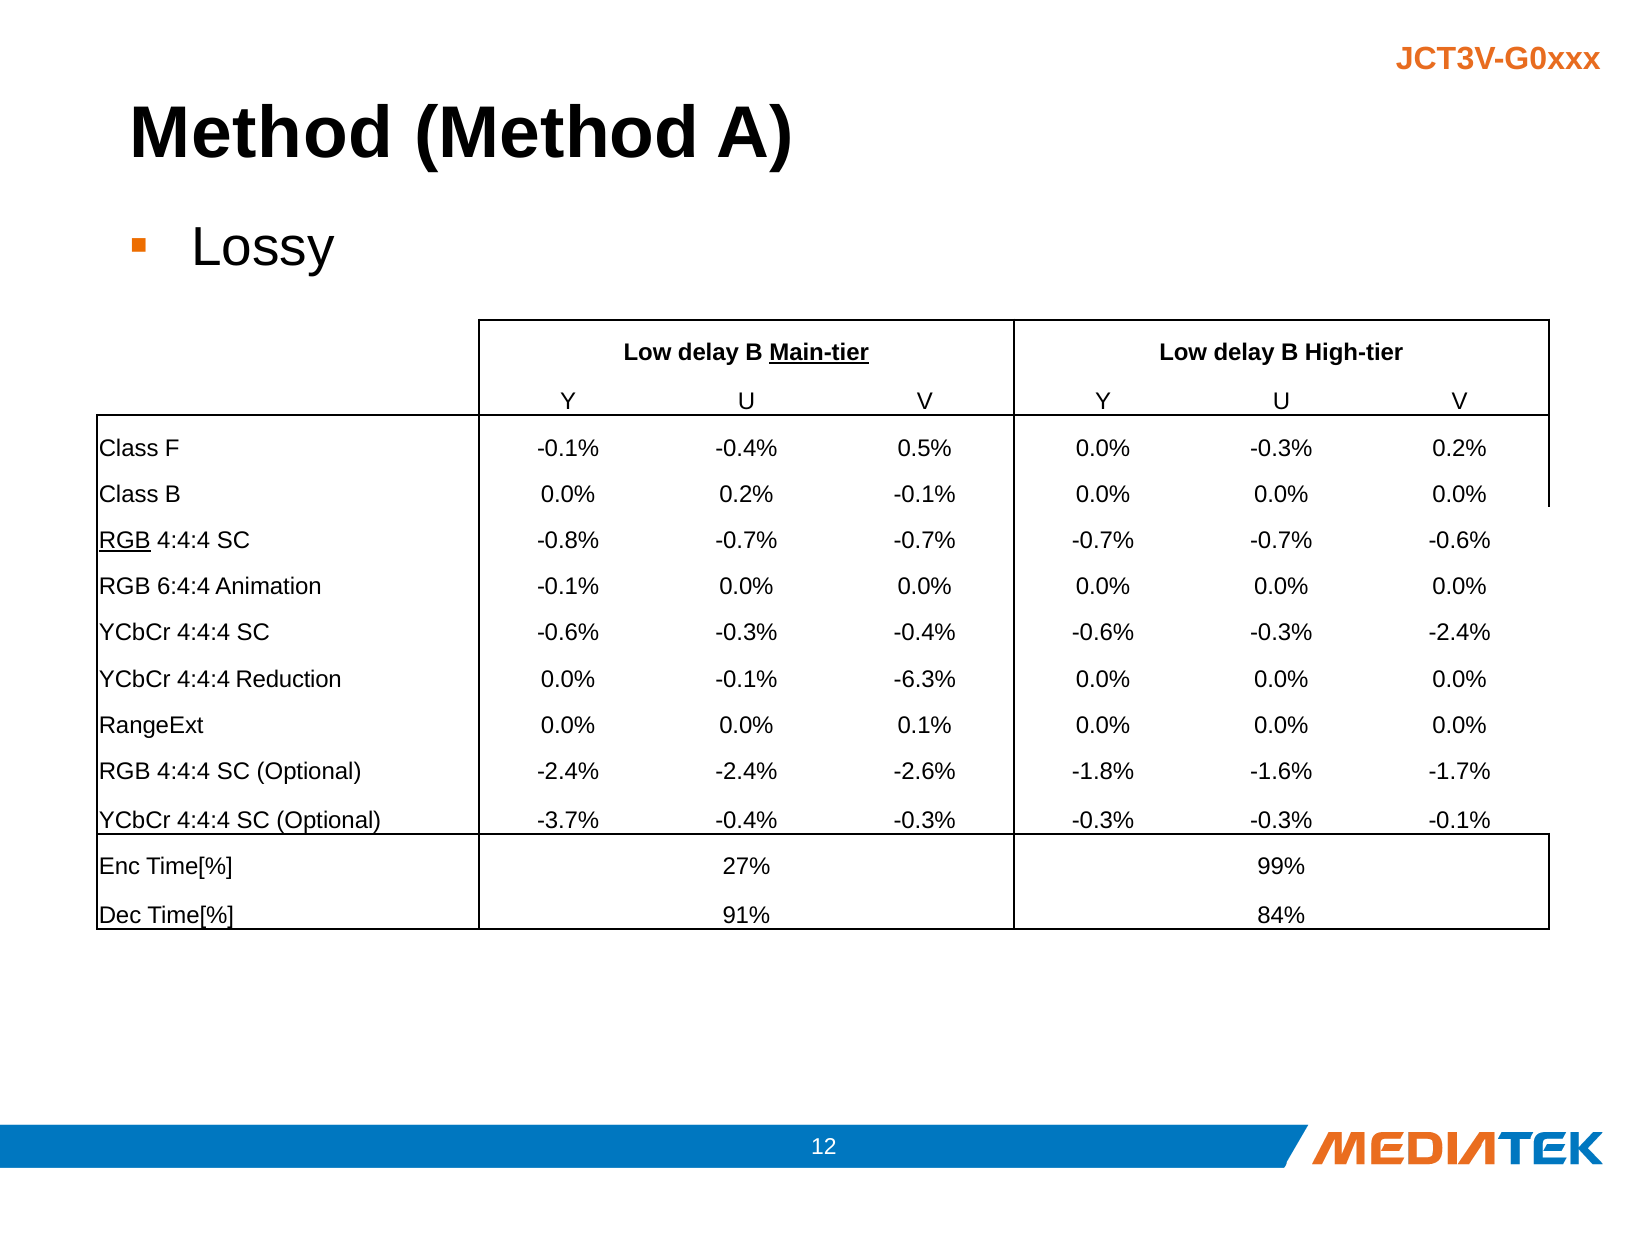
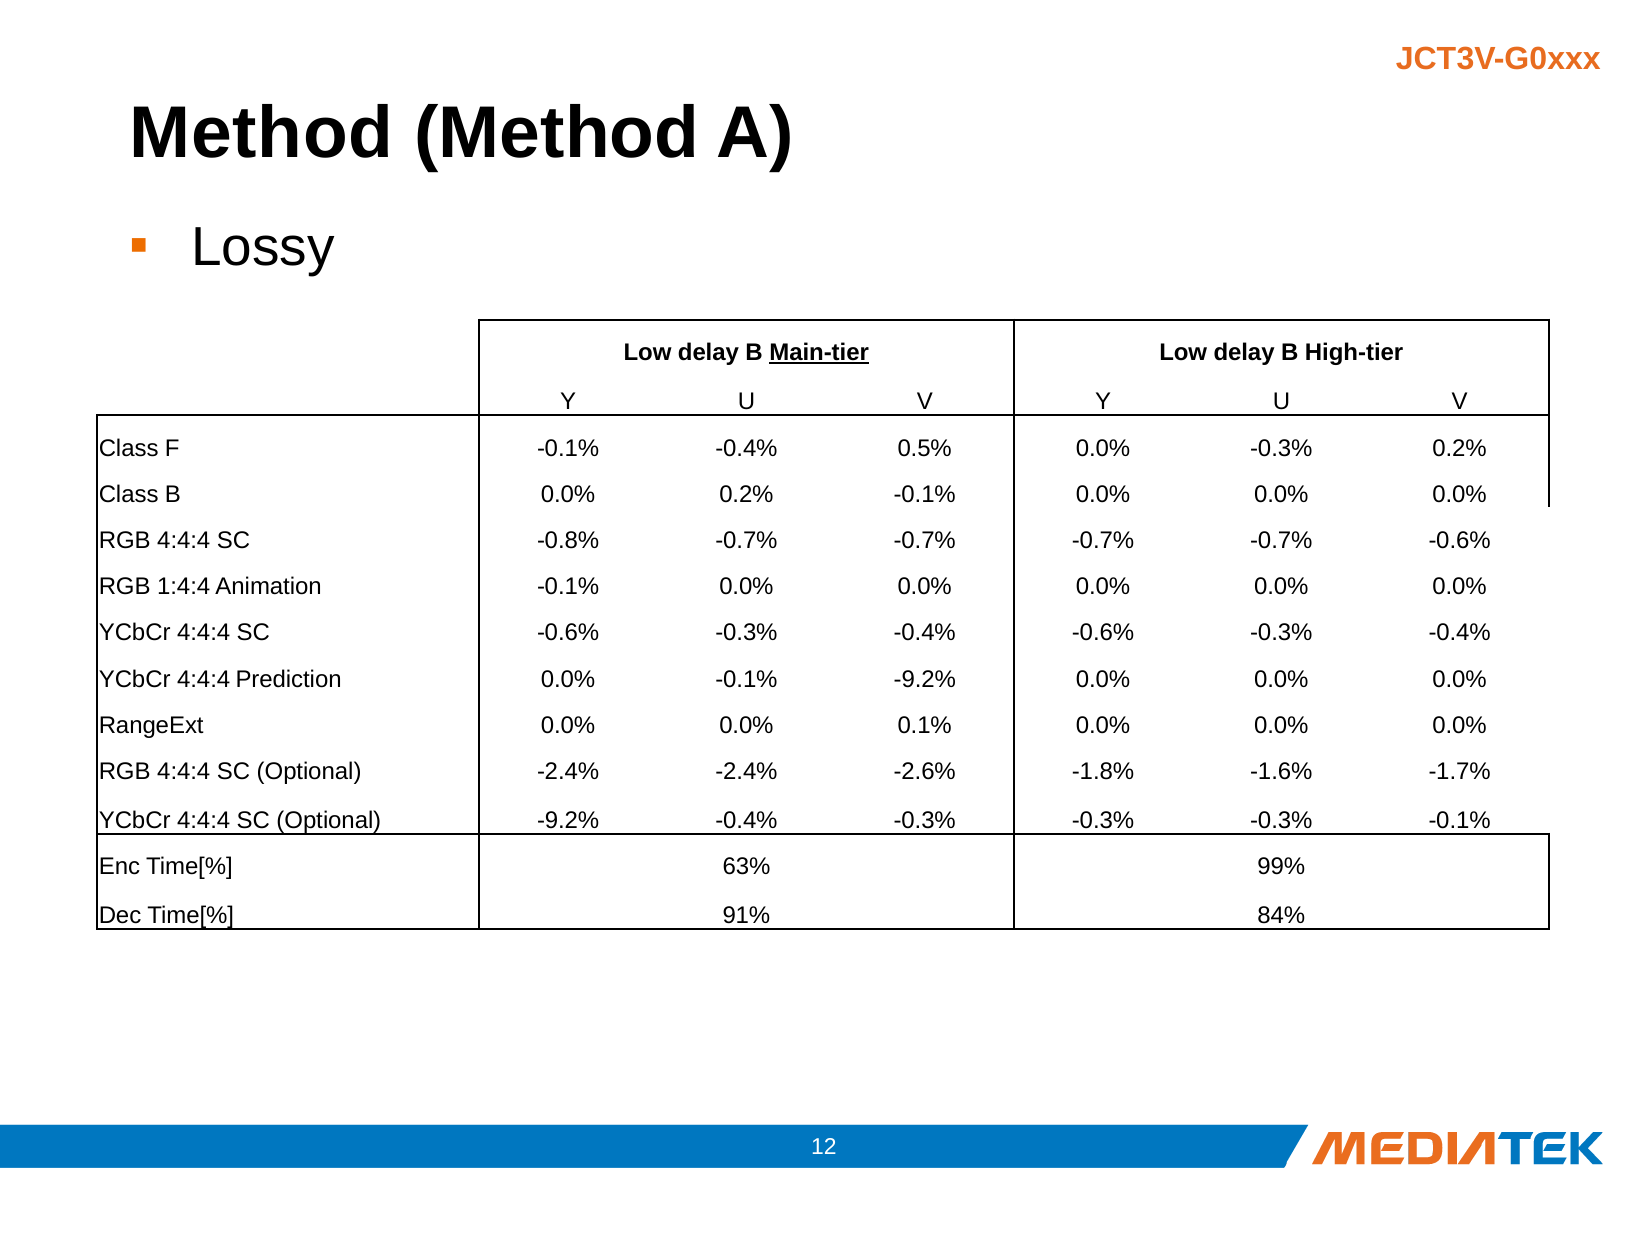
RGB at (125, 541) underline: present -> none
6:4:4: 6:4:4 -> 1:4:4
-0.4% -0.6% -0.3% -2.4%: -2.4% -> -0.4%
Reduction: Reduction -> Prediction
-0.1% -6.3%: -6.3% -> -9.2%
Optional -3.7%: -3.7% -> -9.2%
27%: 27% -> 63%
